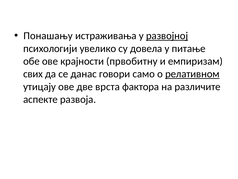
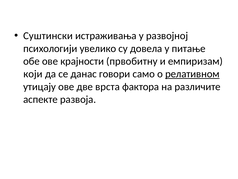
Понашању: Понашању -> Суштински
развојној underline: present -> none
свих: свих -> који
